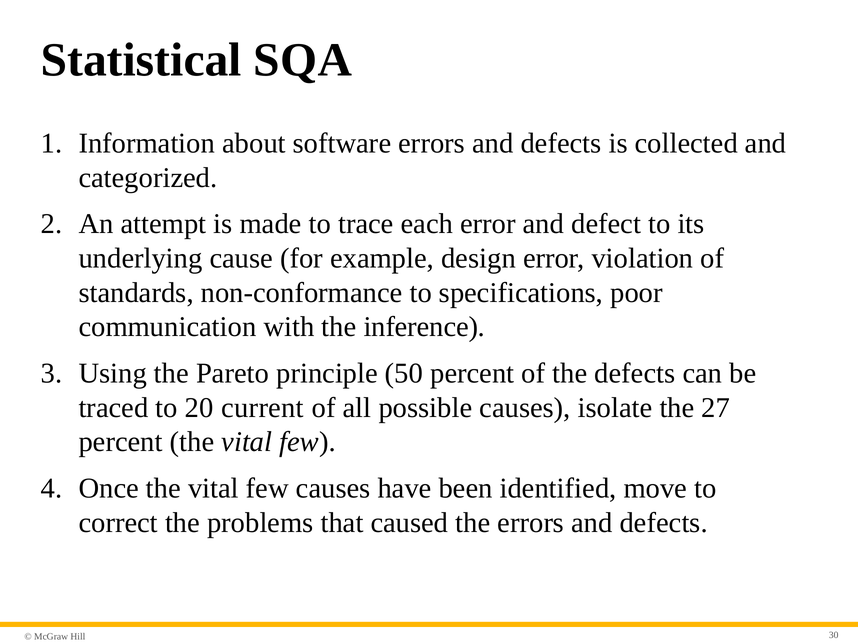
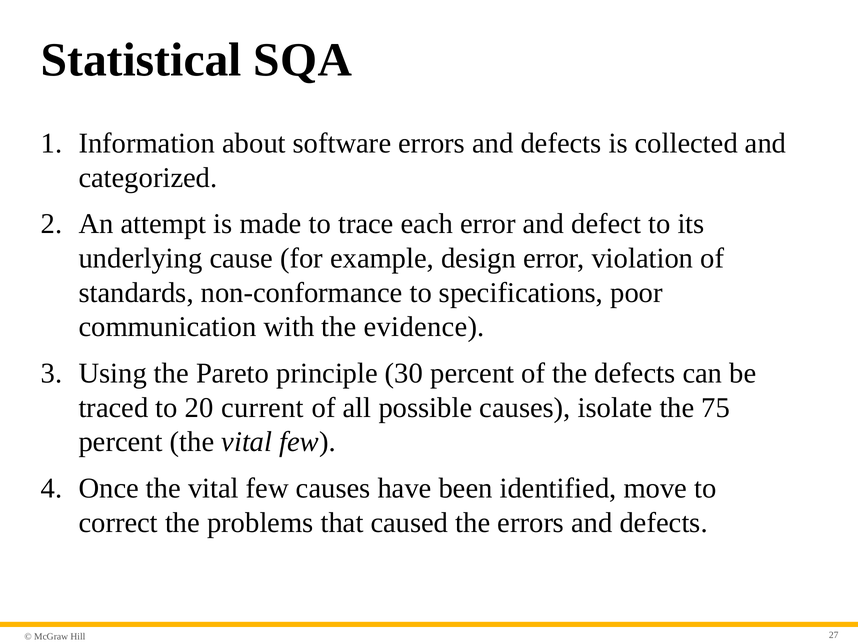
inference: inference -> evidence
50: 50 -> 30
27: 27 -> 75
30: 30 -> 27
